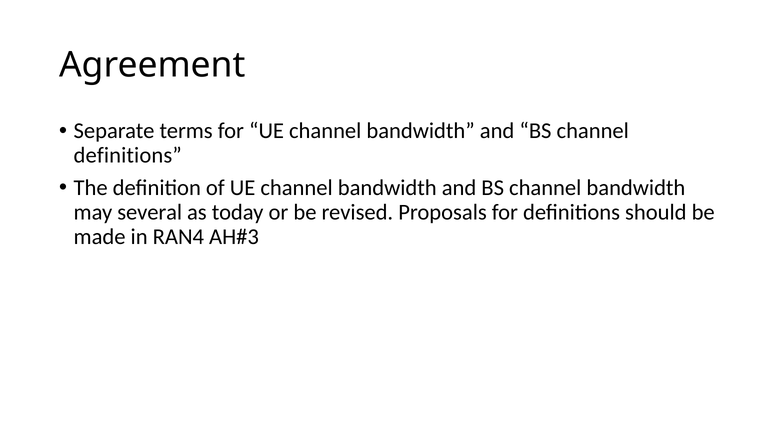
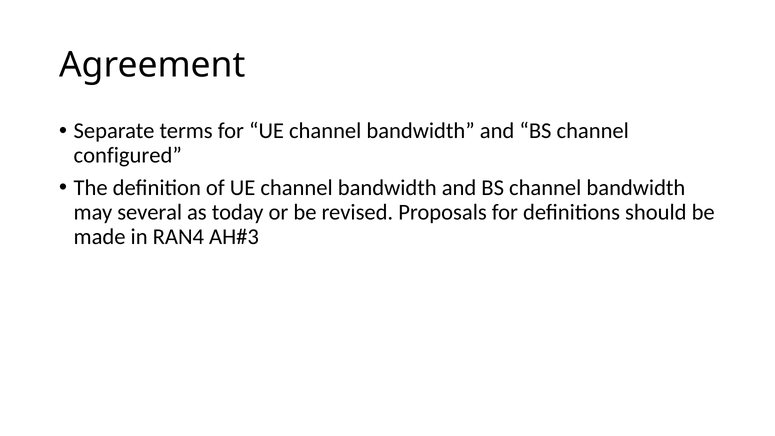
definitions at (128, 155): definitions -> configured
